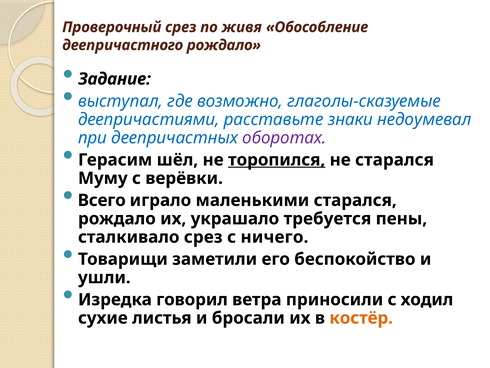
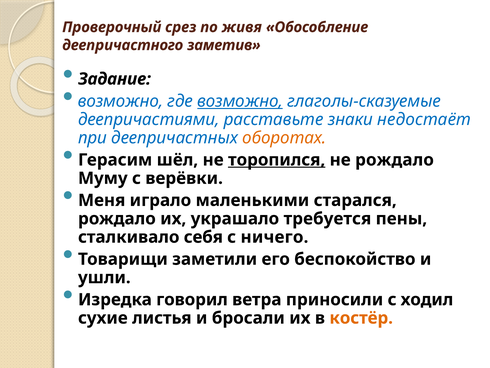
деепричастного рождало: рождало -> заметив
выступал at (121, 101): выступал -> возможно
возможно at (240, 101) underline: none -> present
недоумевал: недоумевал -> недостаёт
оборотах colour: purple -> orange
не старался: старался -> рождало
Всего: Всего -> Меня
сталкивало срез: срез -> себя
